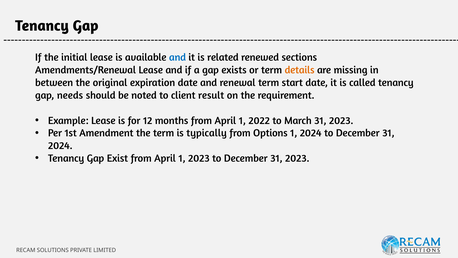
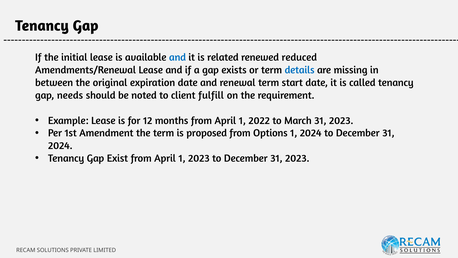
sections: sections -> reduced
details colour: orange -> blue
result: result -> fulfill
typically: typically -> proposed
